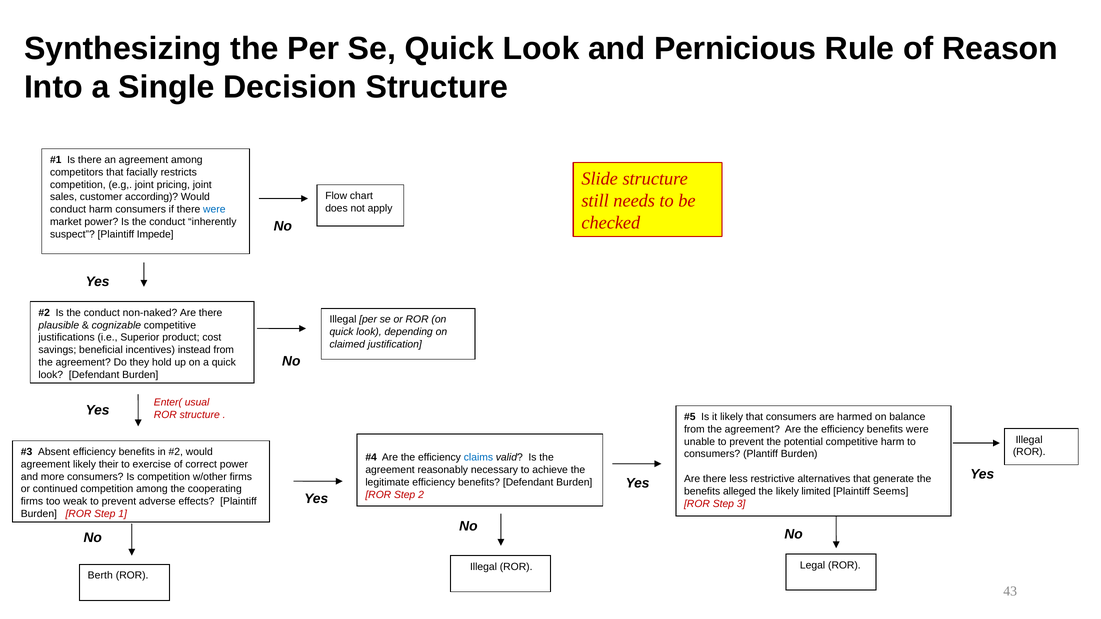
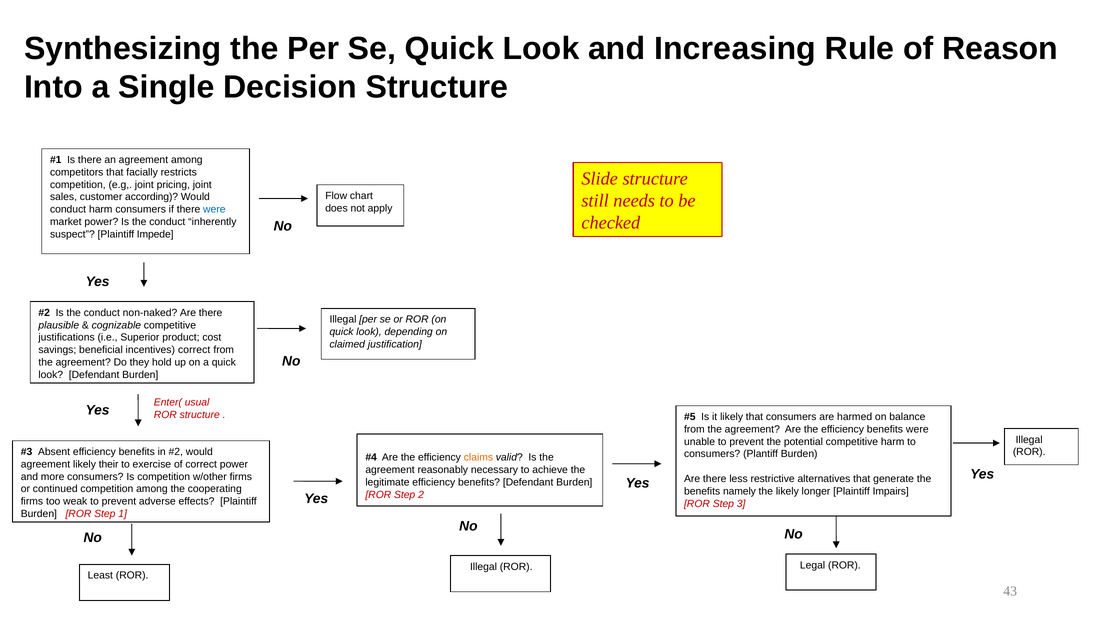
Pernicious: Pernicious -> Increasing
incentives instead: instead -> correct
claims colour: blue -> orange
alleged: alleged -> namely
limited: limited -> longer
Seems: Seems -> Impairs
Berth: Berth -> Least
